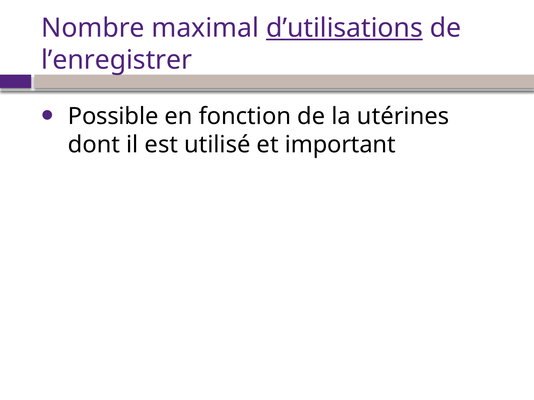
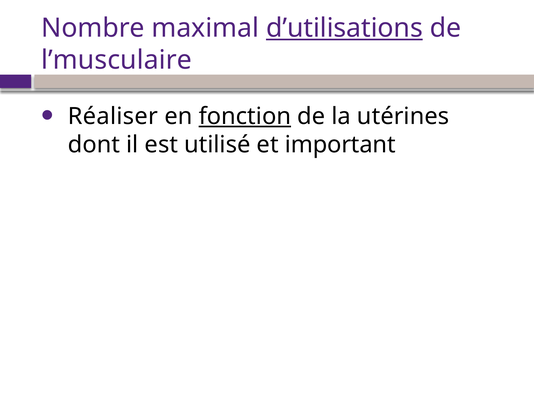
l’enregistrer: l’enregistrer -> l’musculaire
Possible: Possible -> Réaliser
fonction underline: none -> present
